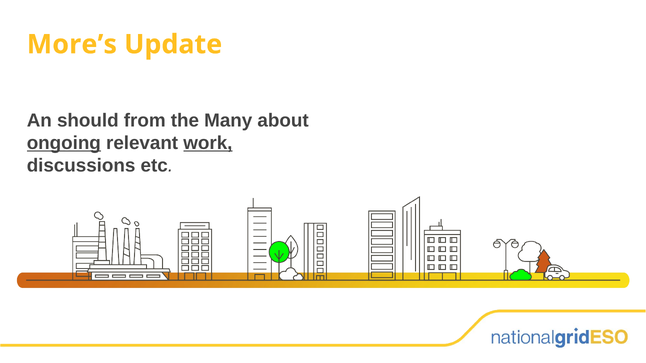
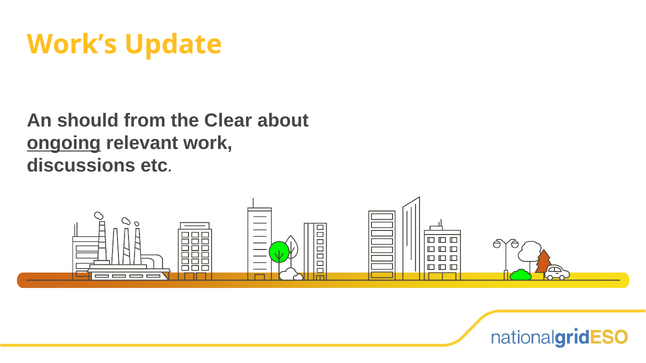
More’s: More’s -> Work’s
Many: Many -> Clear
work underline: present -> none
